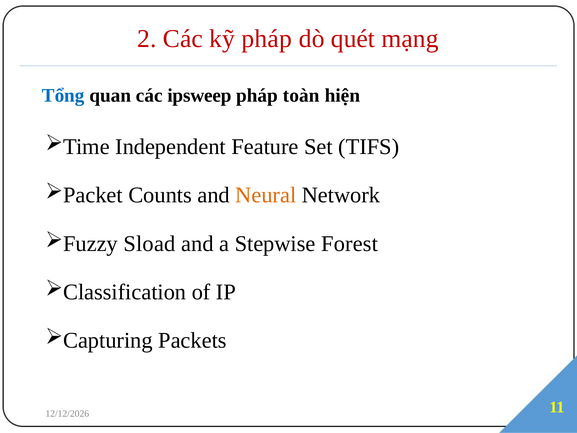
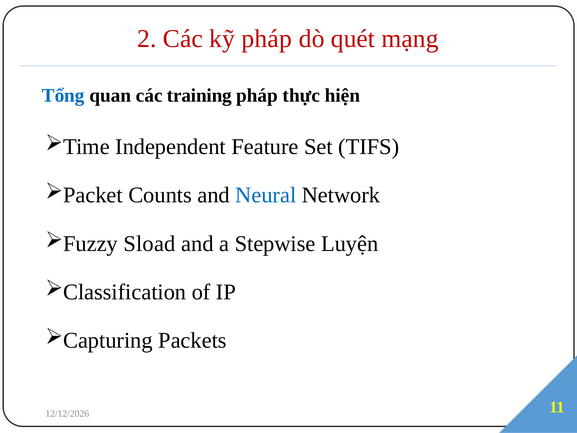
ipsweep: ipsweep -> training
toàn: toàn -> thực
Neural colour: orange -> blue
Forest: Forest -> Luyện
